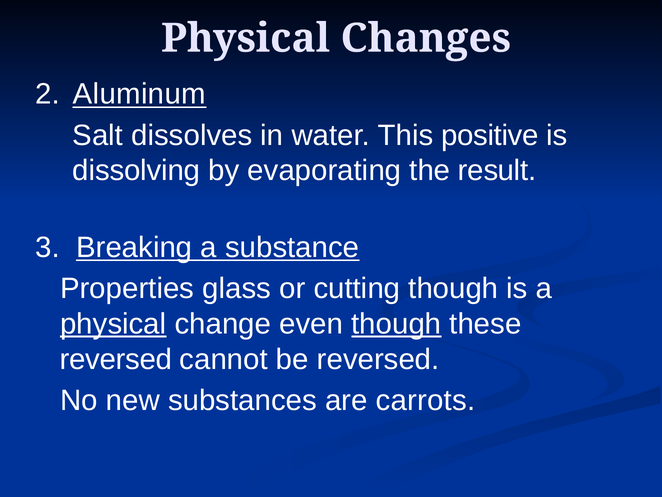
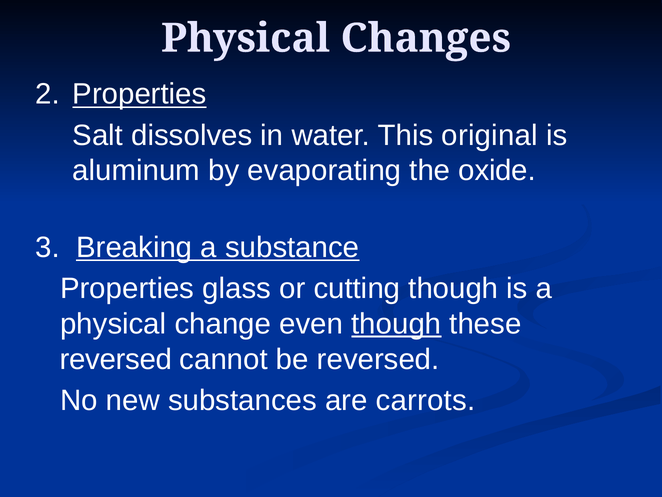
2 Aluminum: Aluminum -> Properties
positive: positive -> original
dissolving: dissolving -> aluminum
result: result -> oxide
physical at (113, 324) underline: present -> none
